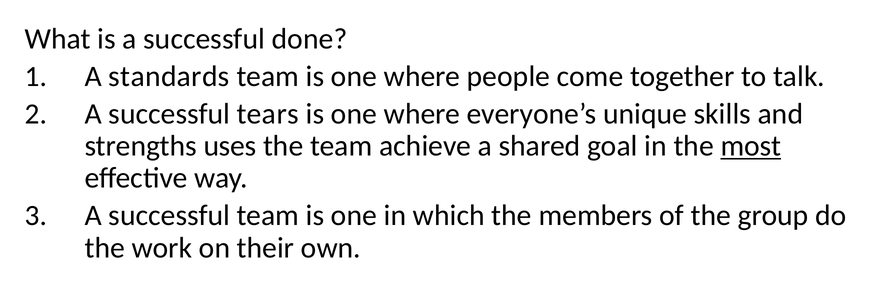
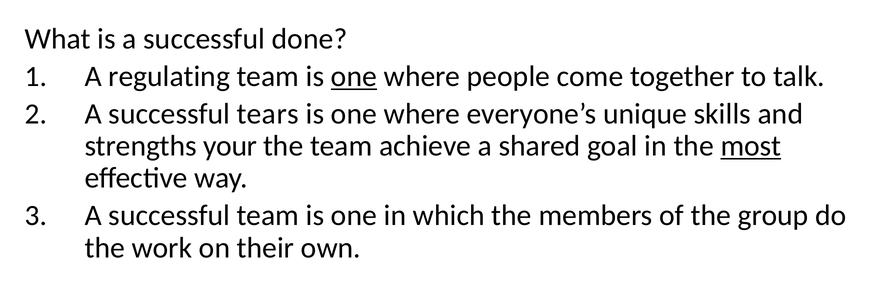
standards: standards -> regulating
one at (354, 76) underline: none -> present
uses: uses -> your
